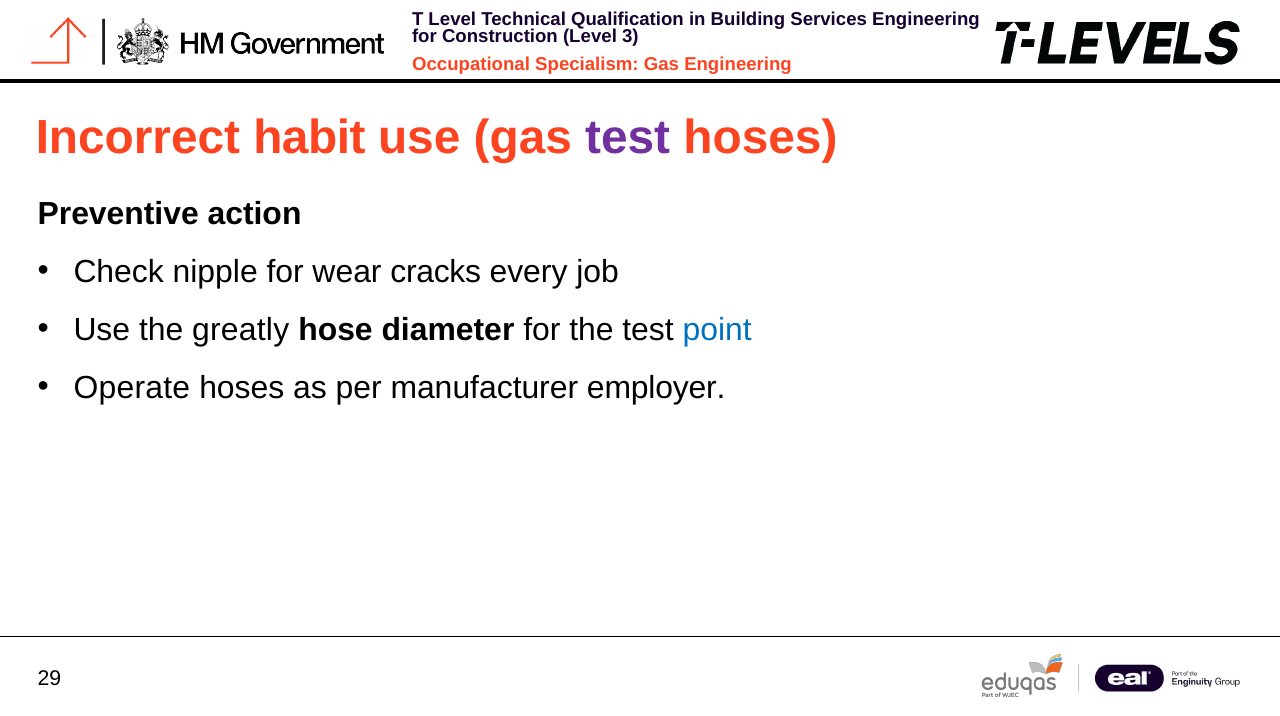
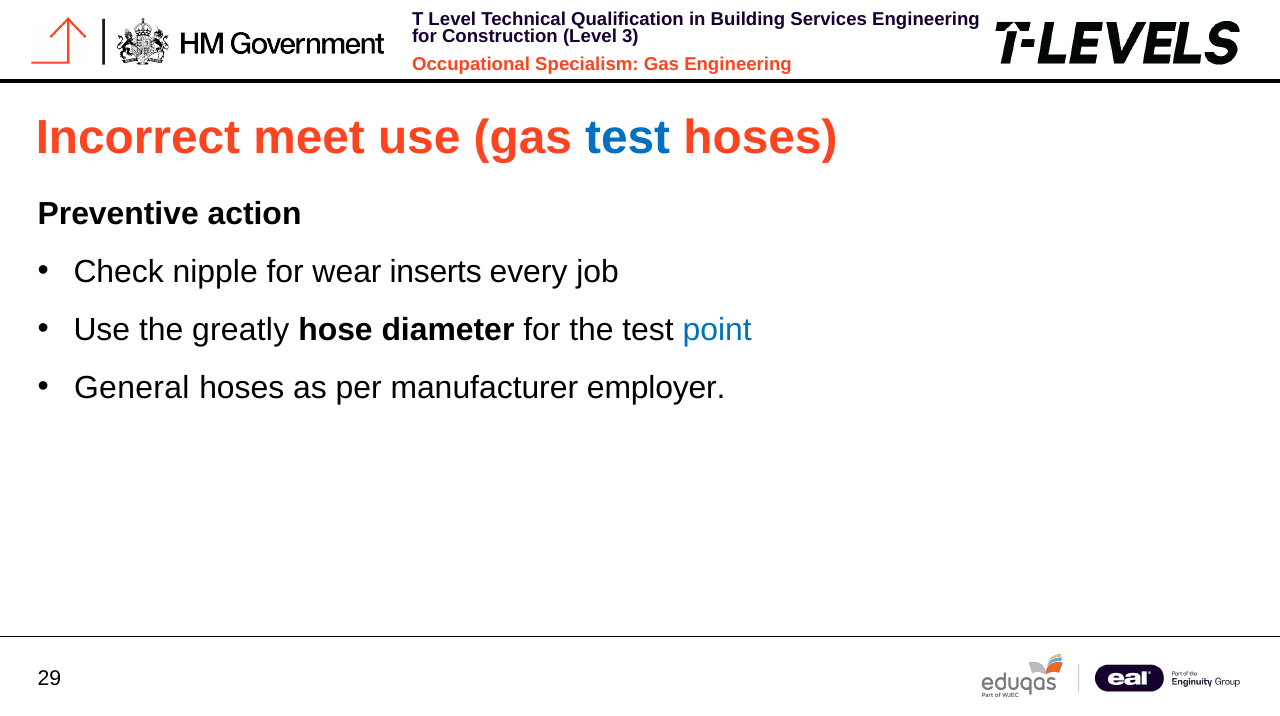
habit: habit -> meet
test at (628, 137) colour: purple -> blue
cracks: cracks -> inserts
Operate: Operate -> General
